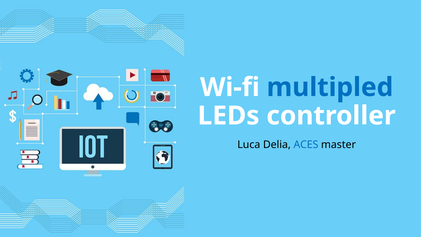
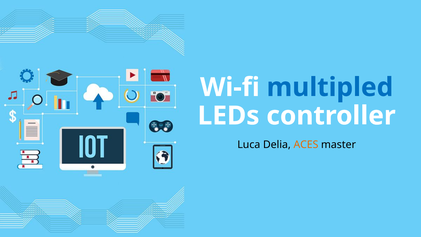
ACES colour: blue -> orange
